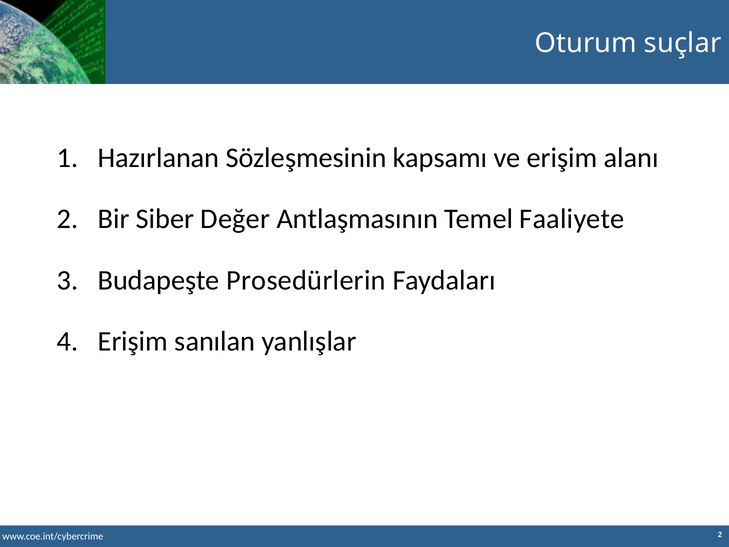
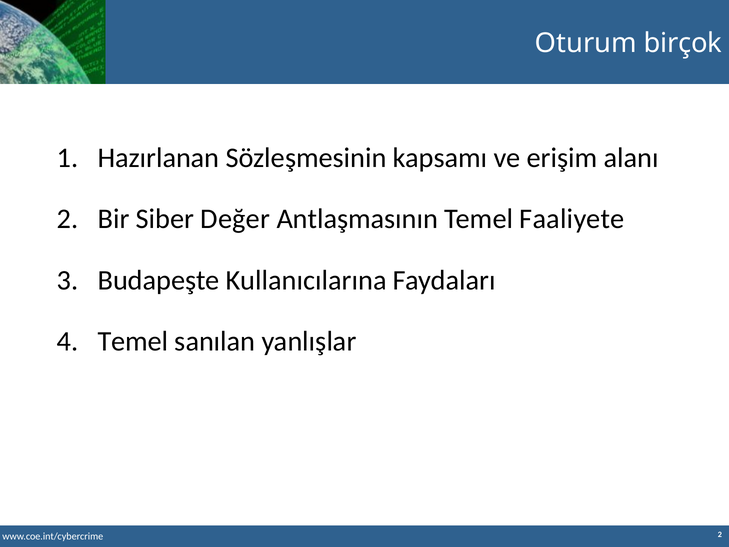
suçlar: suçlar -> birçok
Prosedürlerin: Prosedürlerin -> Kullanıcılarına
Erişim at (133, 341): Erişim -> Temel
